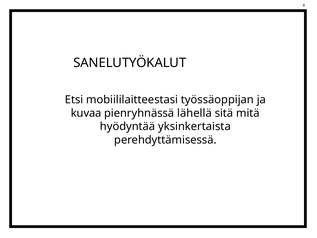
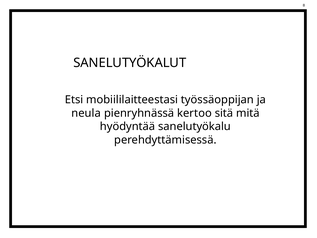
kuvaa: kuvaa -> neula
lähellä: lähellä -> kertoo
yksinkertaista: yksinkertaista -> sanelutyökalu
